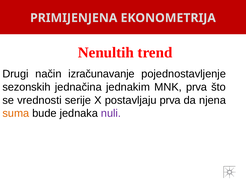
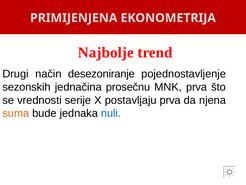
Nenultih: Nenultih -> Najbolje
izračunavanje: izračunavanje -> desezoniranje
jednakim: jednakim -> prosečnu
nuli colour: purple -> blue
